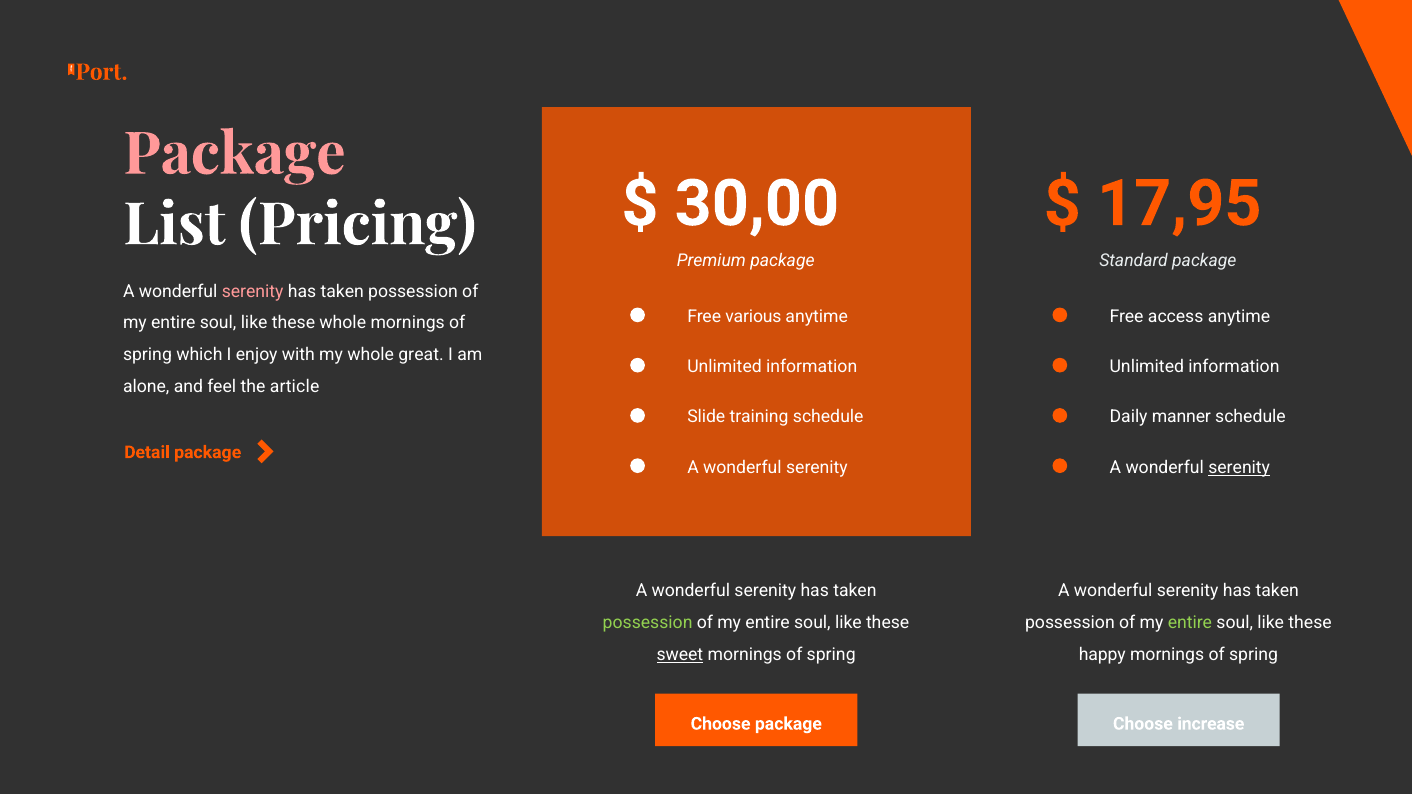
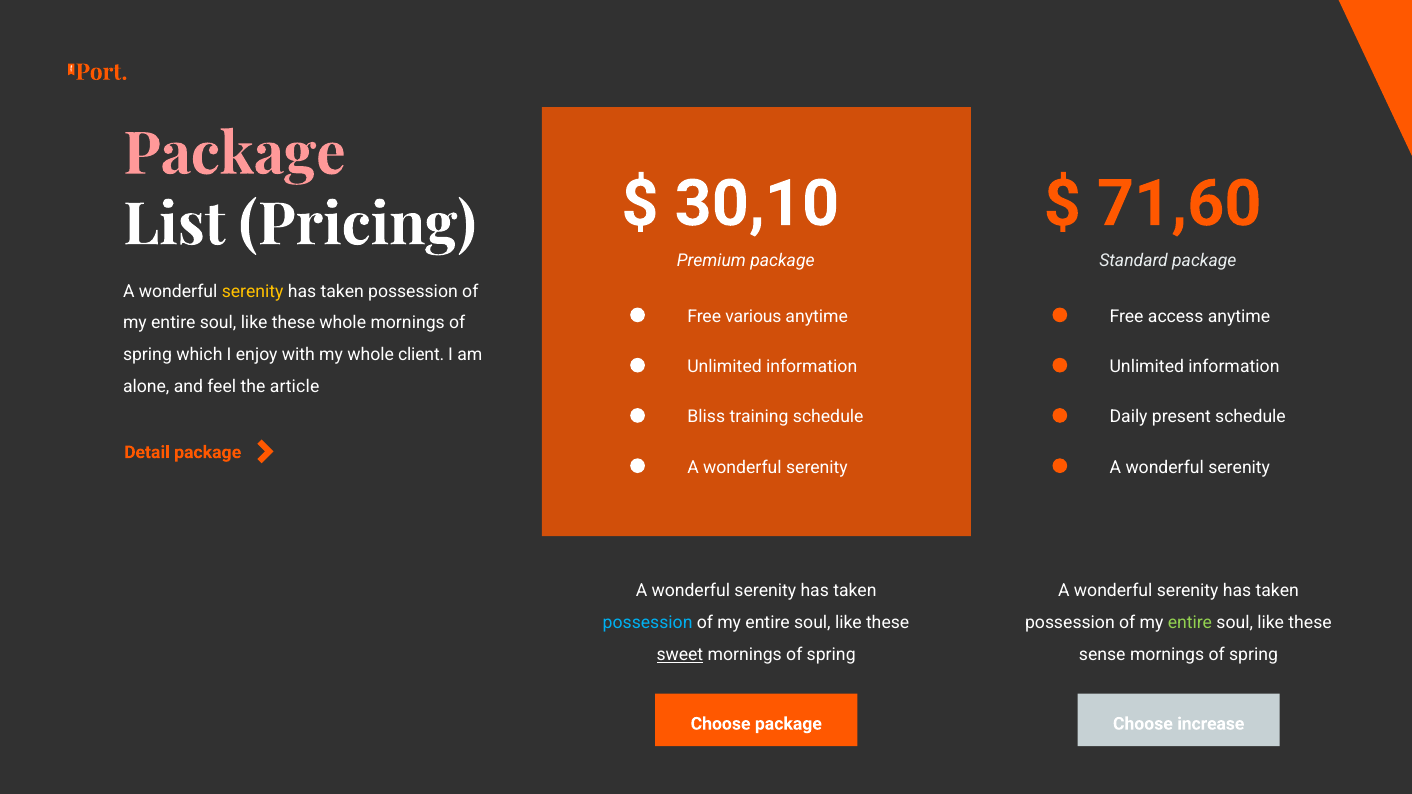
30,00: 30,00 -> 30,10
17,95: 17,95 -> 71,60
serenity at (253, 291) colour: pink -> yellow
great: great -> client
Slide: Slide -> Bliss
manner: manner -> present
serenity at (1239, 468) underline: present -> none
possession at (648, 623) colour: light green -> light blue
happy: happy -> sense
